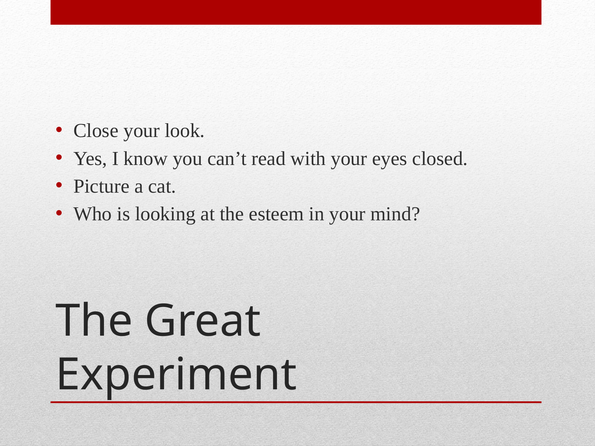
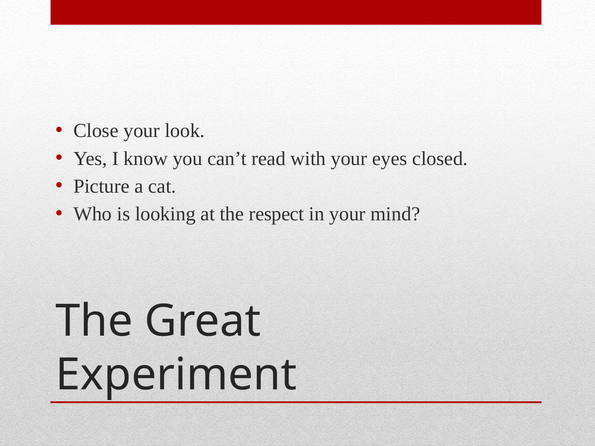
esteem: esteem -> respect
